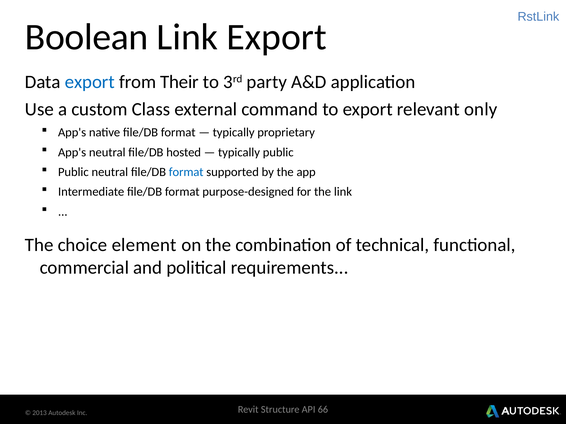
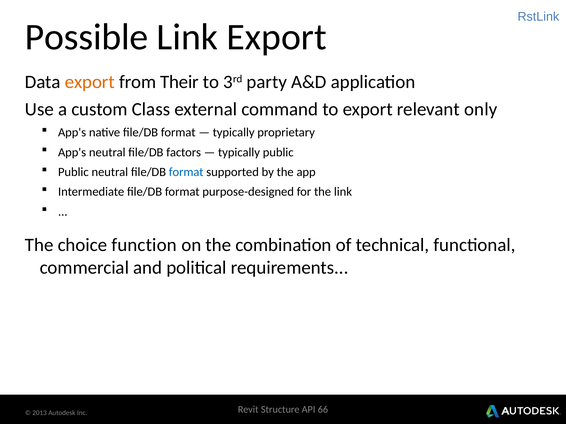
Boolean: Boolean -> Possible
export at (90, 82) colour: blue -> orange
hosted: hosted -> factors
element: element -> function
